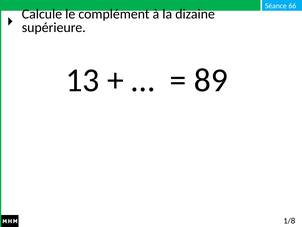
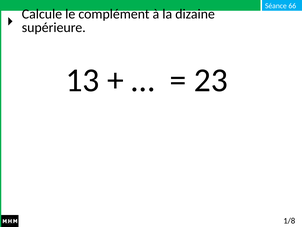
89: 89 -> 23
